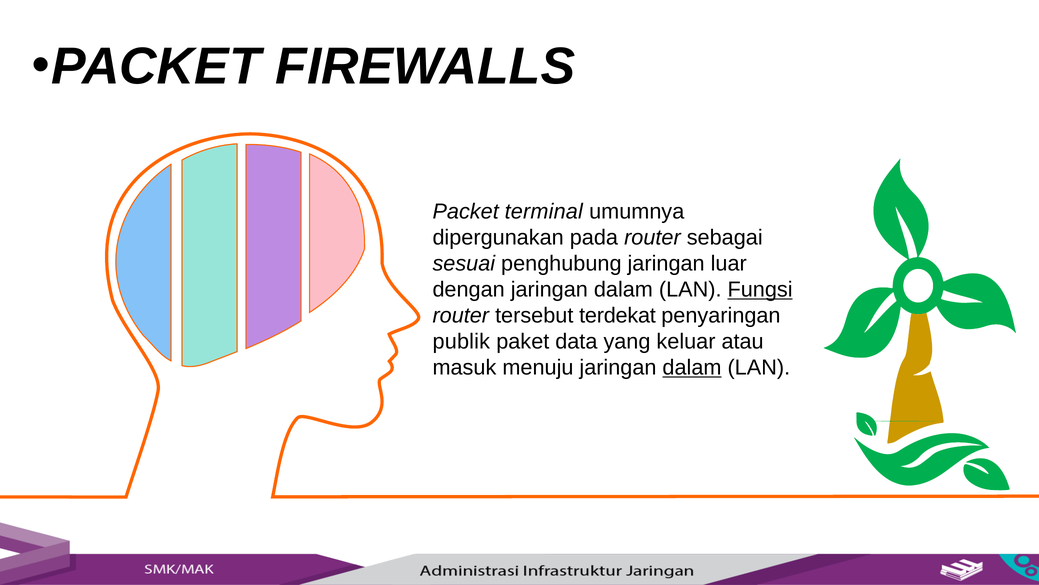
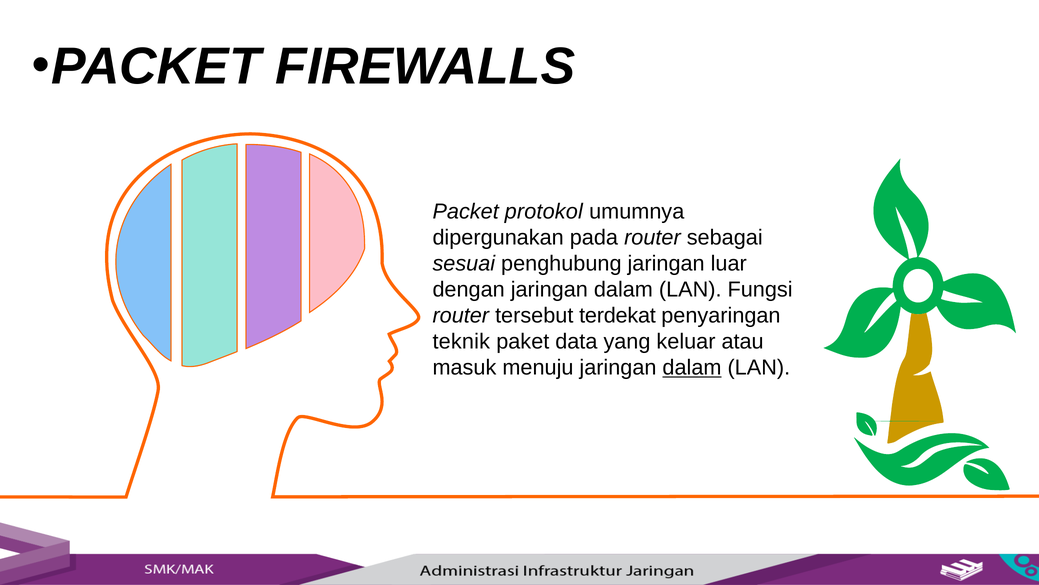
terminal: terminal -> protokol
Fungsi underline: present -> none
publik: publik -> teknik
